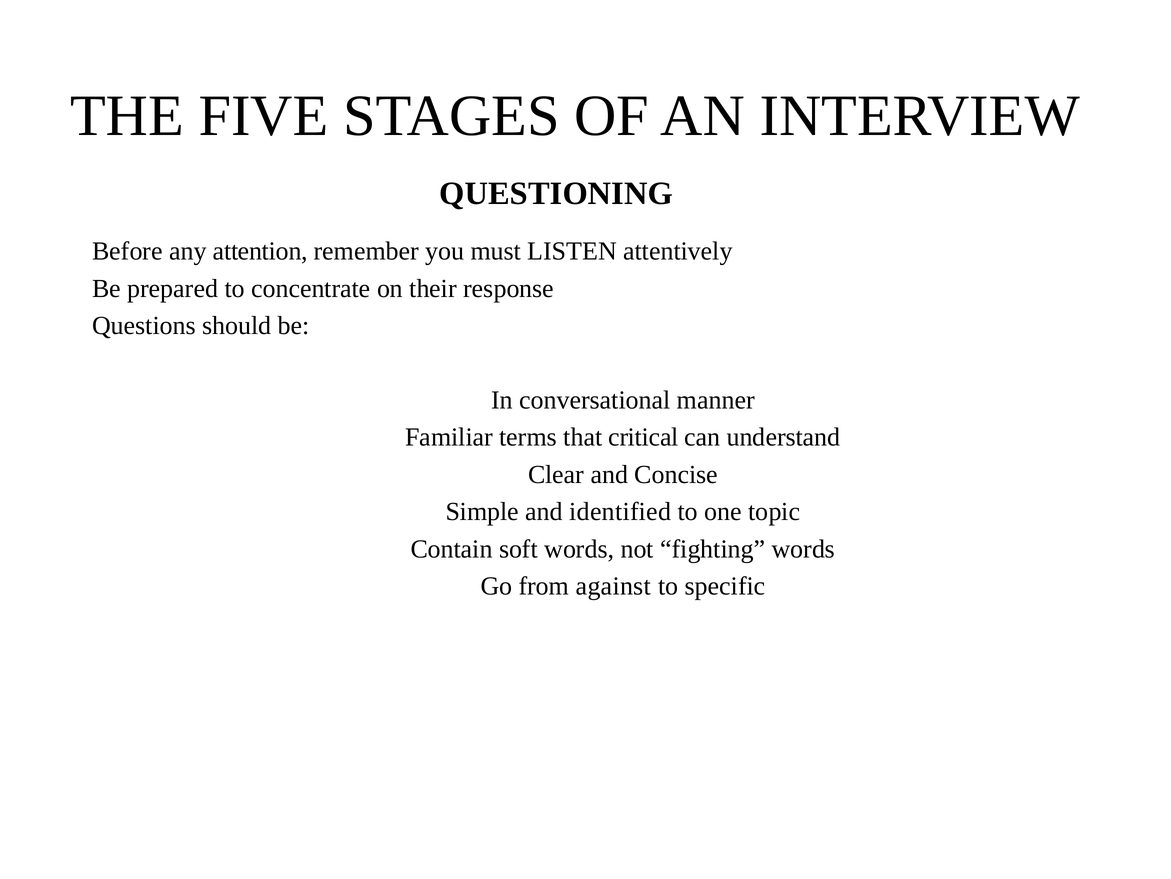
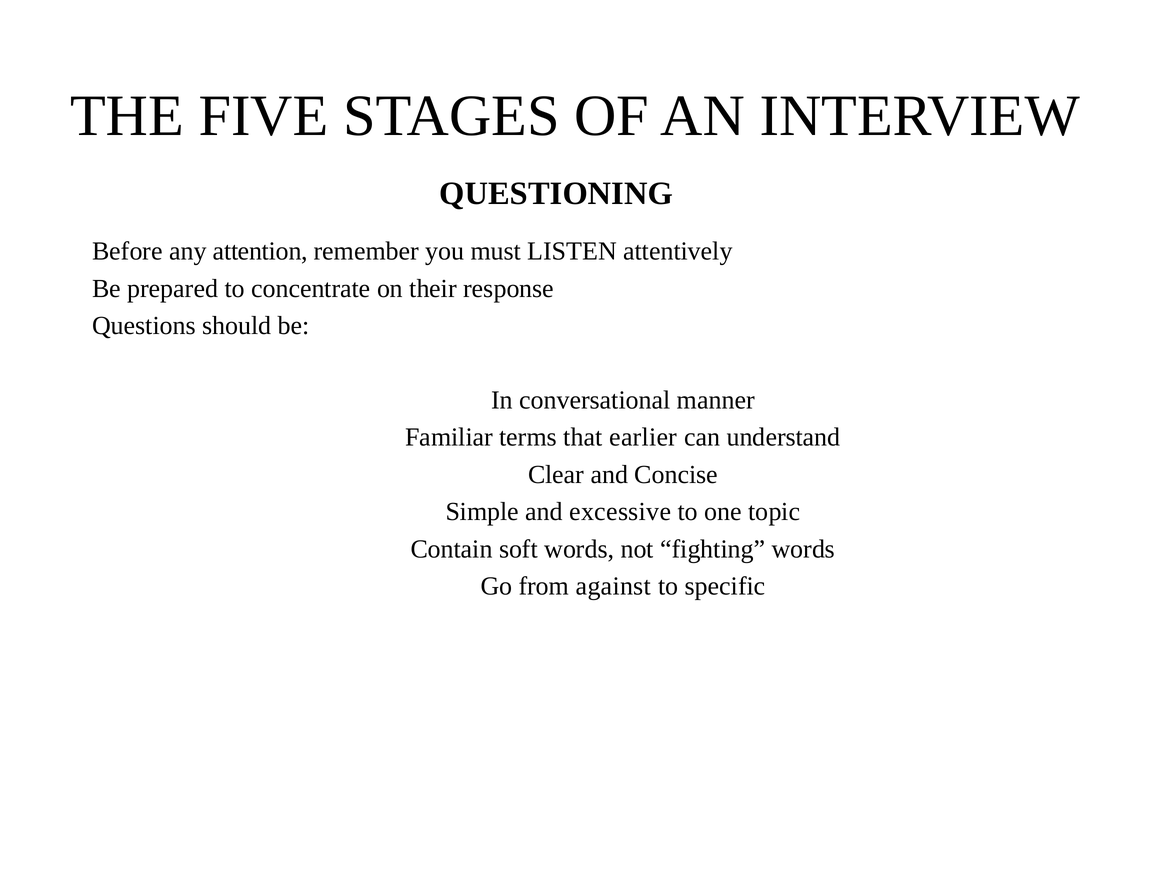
critical: critical -> earlier
identified: identified -> excessive
